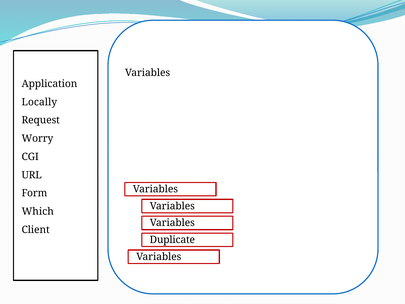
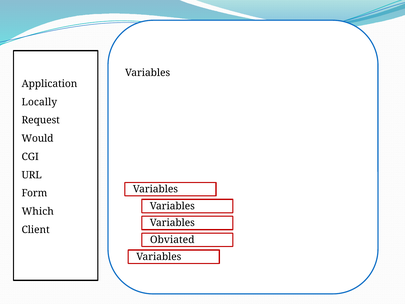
Worry: Worry -> Would
Duplicate: Duplicate -> Obviated
